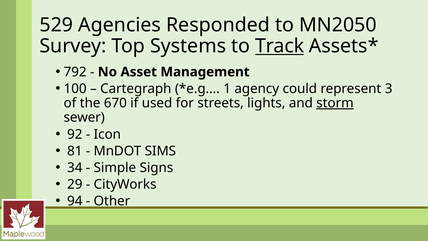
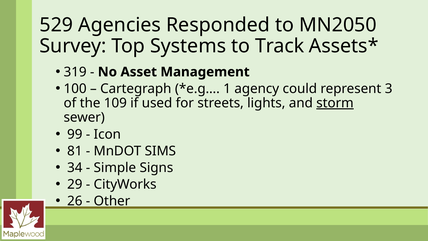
Track underline: present -> none
792: 792 -> 319
670: 670 -> 109
92: 92 -> 99
94: 94 -> 26
